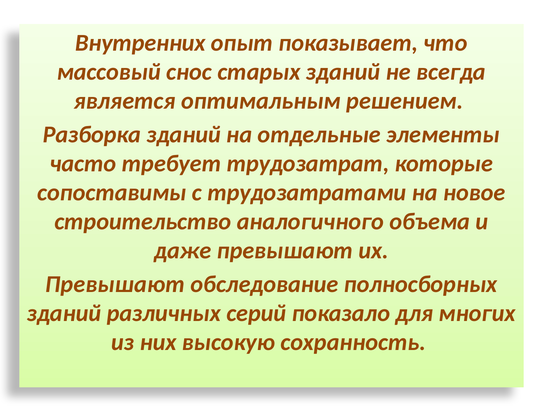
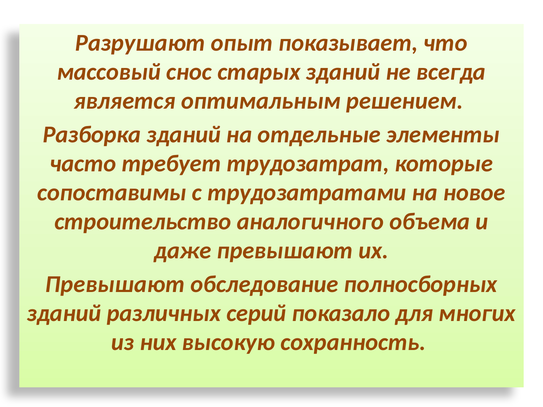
Внутренних: Внутренних -> Разрушают
